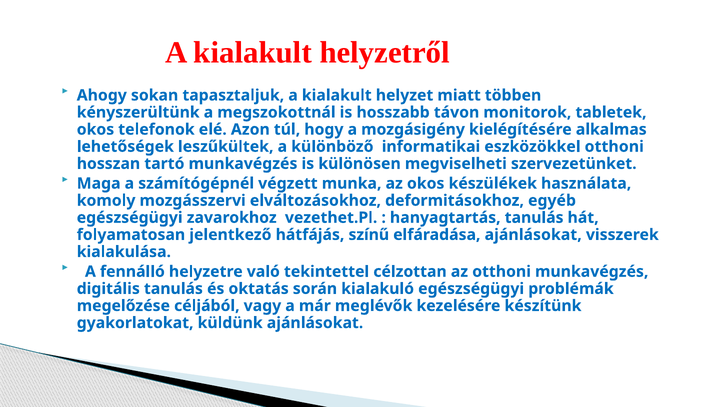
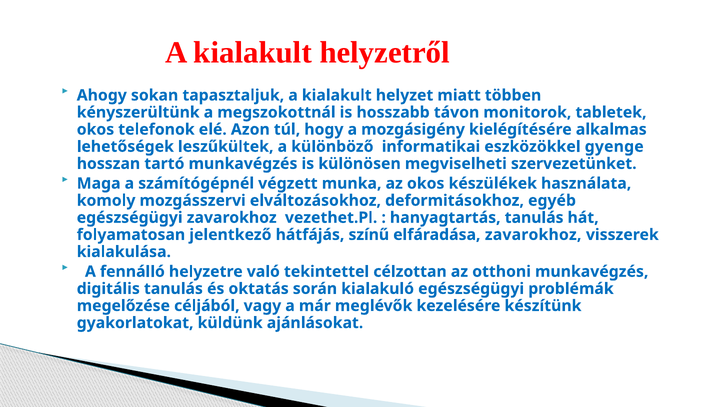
eszközökkel otthoni: otthoni -> gyenge
elfáradása ajánlásokat: ajánlásokat -> zavarokhoz
